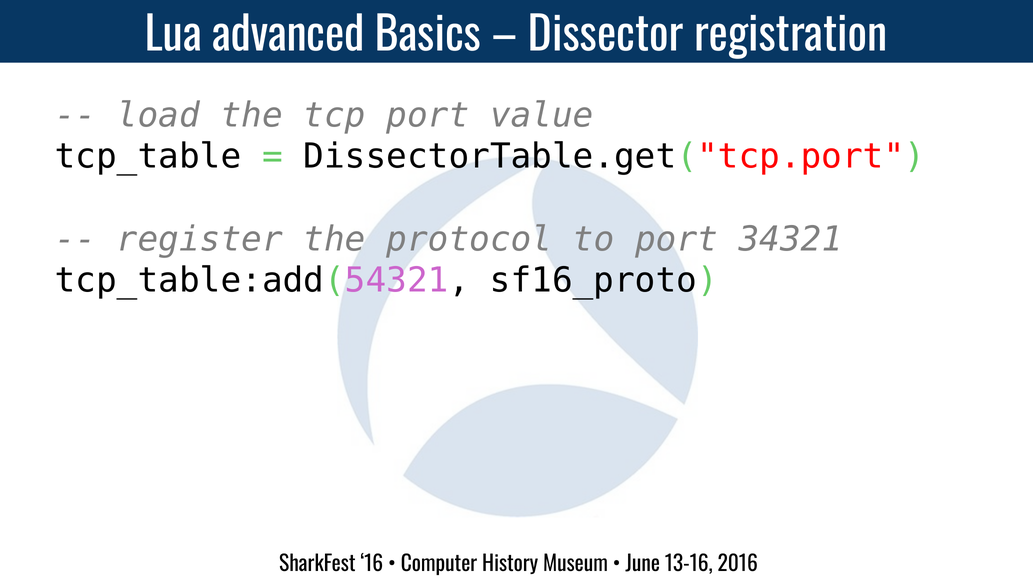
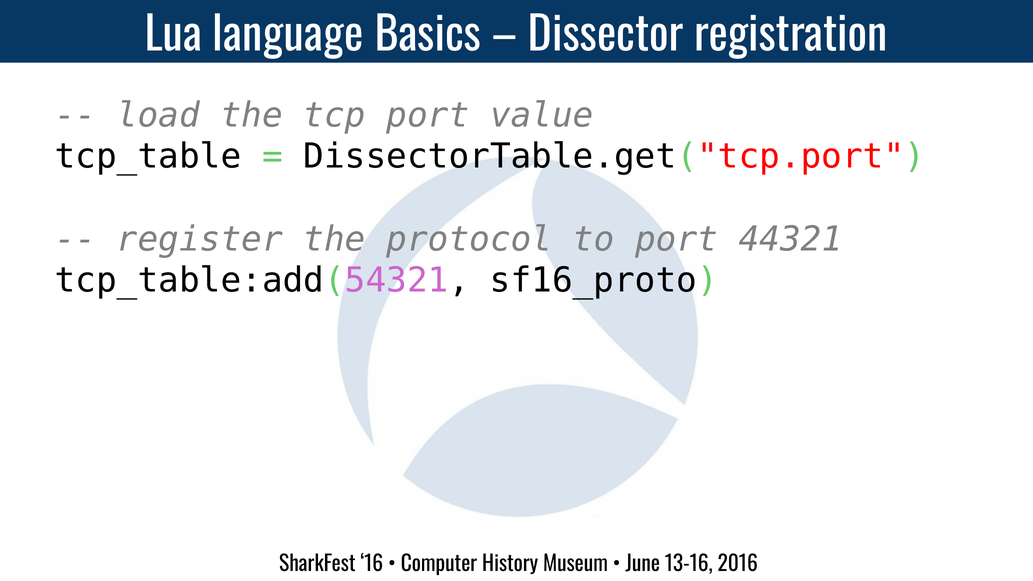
advanced: advanced -> language
34321: 34321 -> 44321
